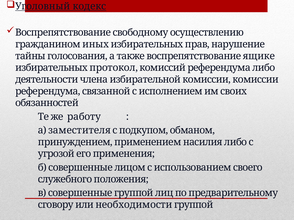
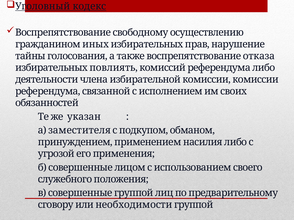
ящике: ящике -> отказа
протокол: протокол -> повлиять
работу: работу -> указан
